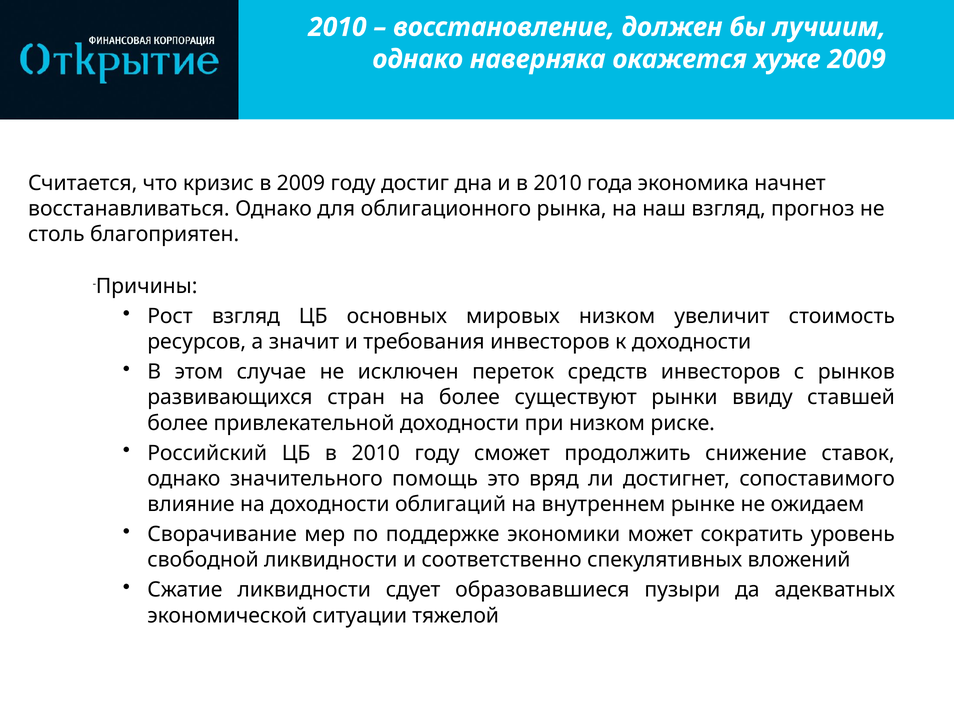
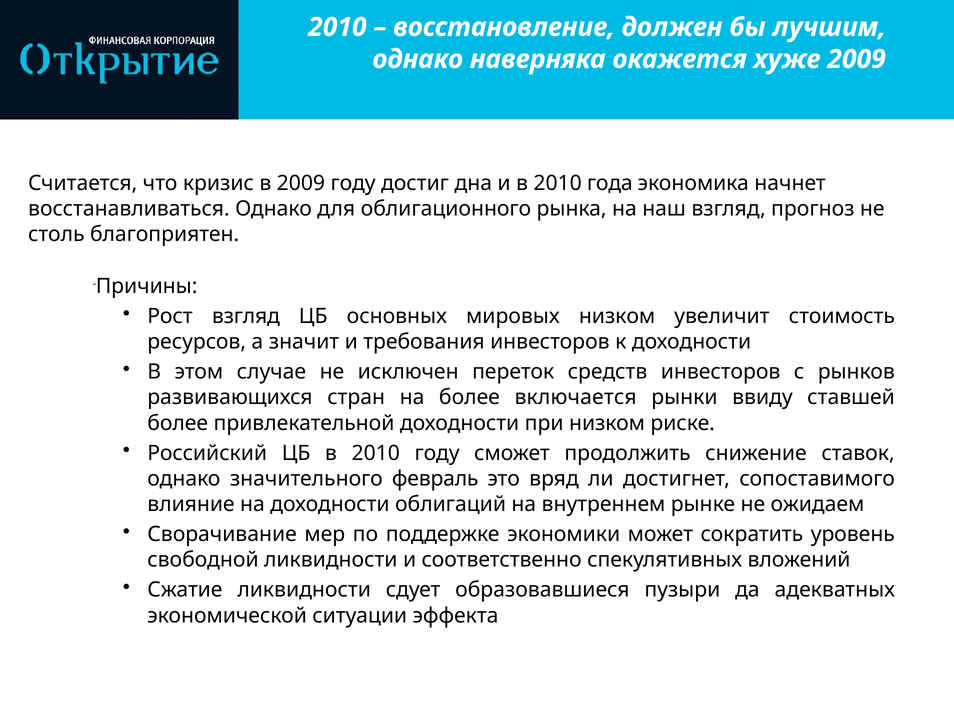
существуют: существуют -> включается
помощь: помощь -> февраль
тяжелой: тяжелой -> эффекта
